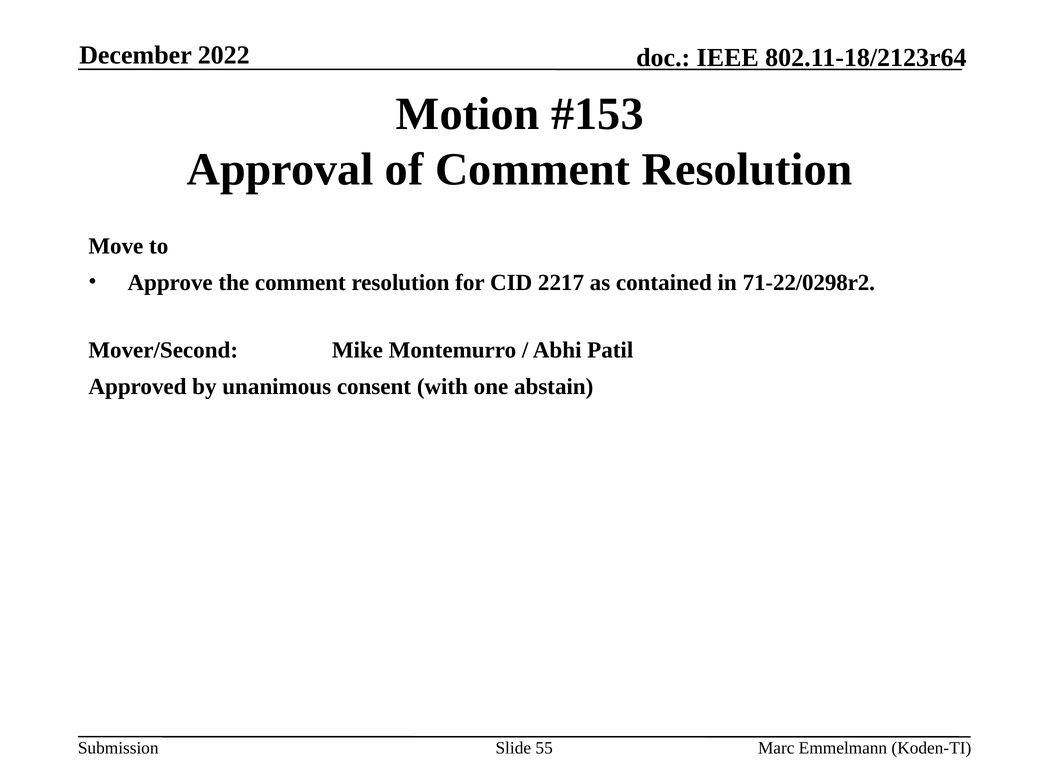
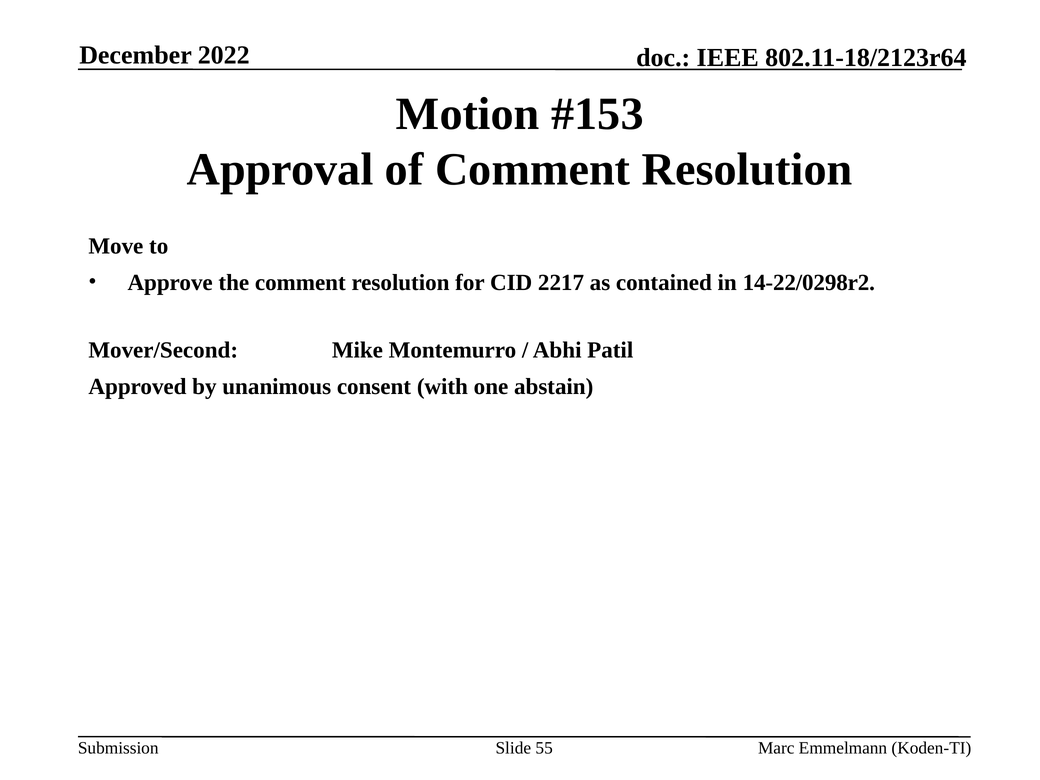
71-22/0298r2: 71-22/0298r2 -> 14-22/0298r2
